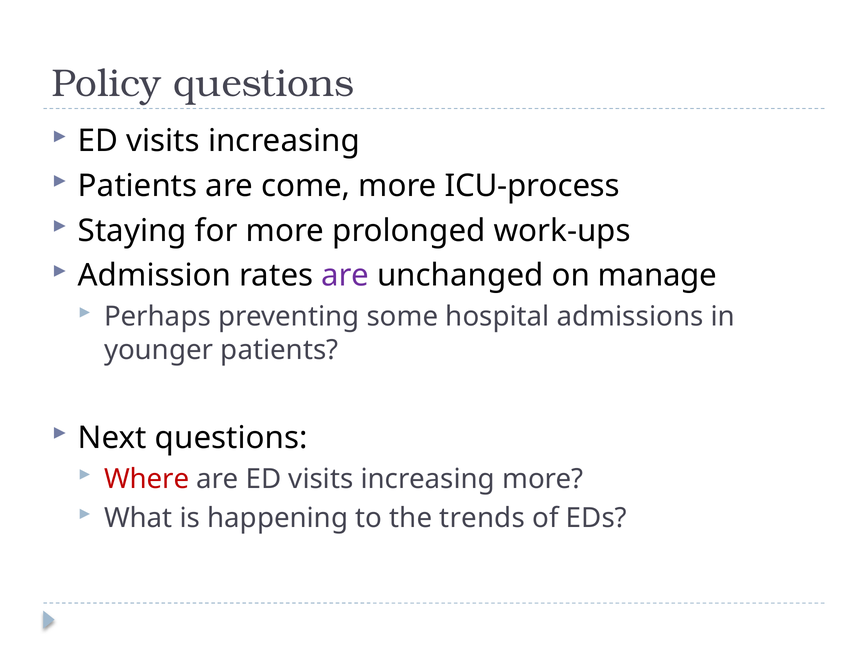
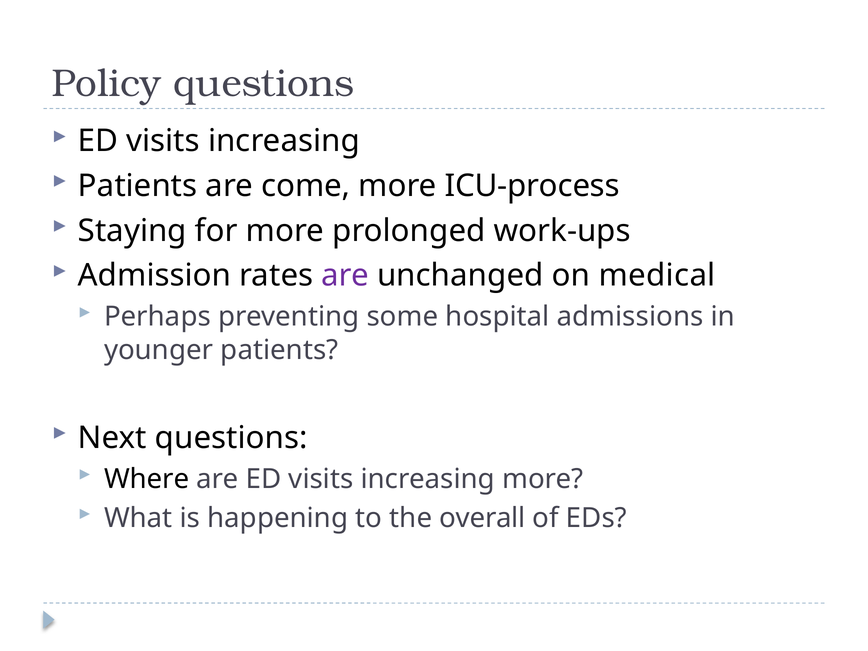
manage: manage -> medical
Where colour: red -> black
trends: trends -> overall
